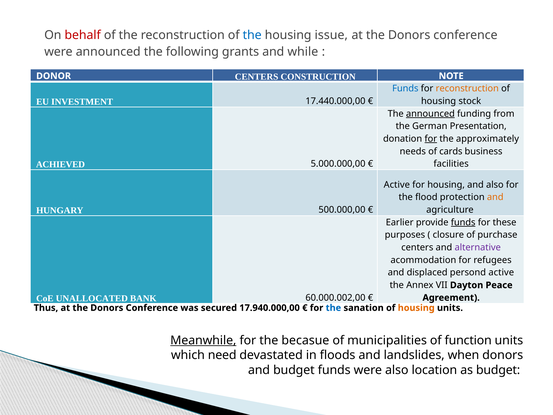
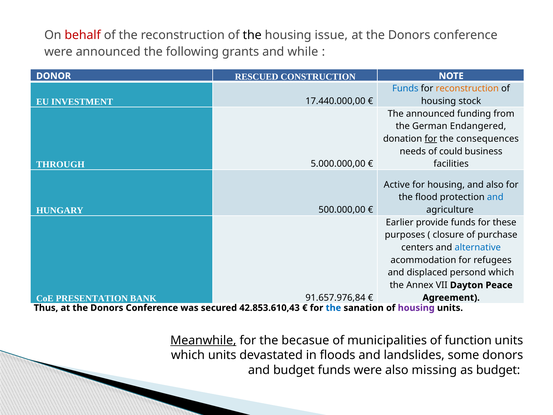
the at (252, 35) colour: blue -> black
CENTERS at (257, 77): CENTERS -> RESCUED
announced at (430, 114) underline: present -> none
Presentation: Presentation -> Endangered
approximately: approximately -> consequences
cards: cards -> could
ACHIEVED: ACHIEVED -> THROUGH
and at (495, 197) colour: orange -> blue
funds at (463, 222) underline: present -> none
alternative colour: purple -> blue
persond active: active -> which
UNALLOCATED: UNALLOCATED -> PRESENTATION
60.000.002,00: 60.000.002,00 -> 91.657.976,84
17.940.000,00: 17.940.000,00 -> 42.853.610,43
housing at (416, 308) colour: orange -> purple
which need: need -> units
when: when -> some
location: location -> missing
